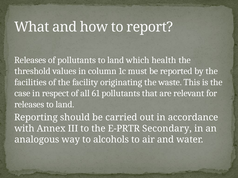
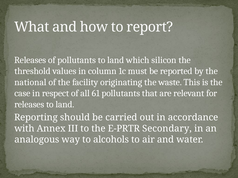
health: health -> silicon
facilities: facilities -> national
